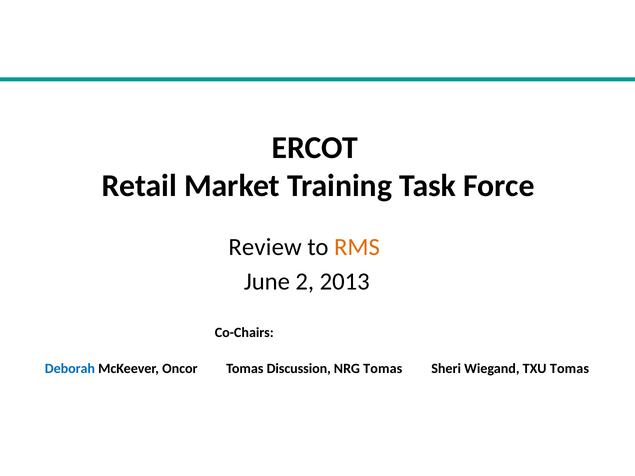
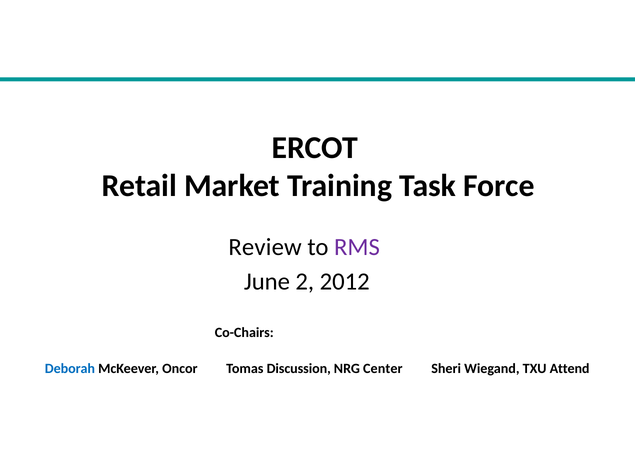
RMS colour: orange -> purple
2013: 2013 -> 2012
NRG Tomas: Tomas -> Center
TXU Tomas: Tomas -> Attend
